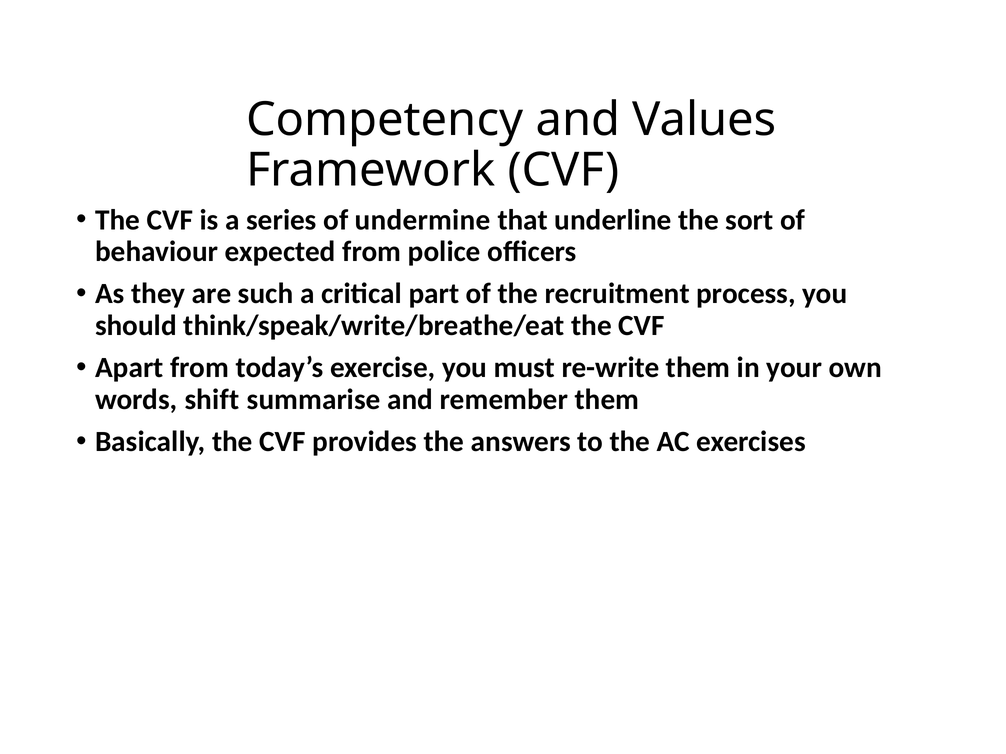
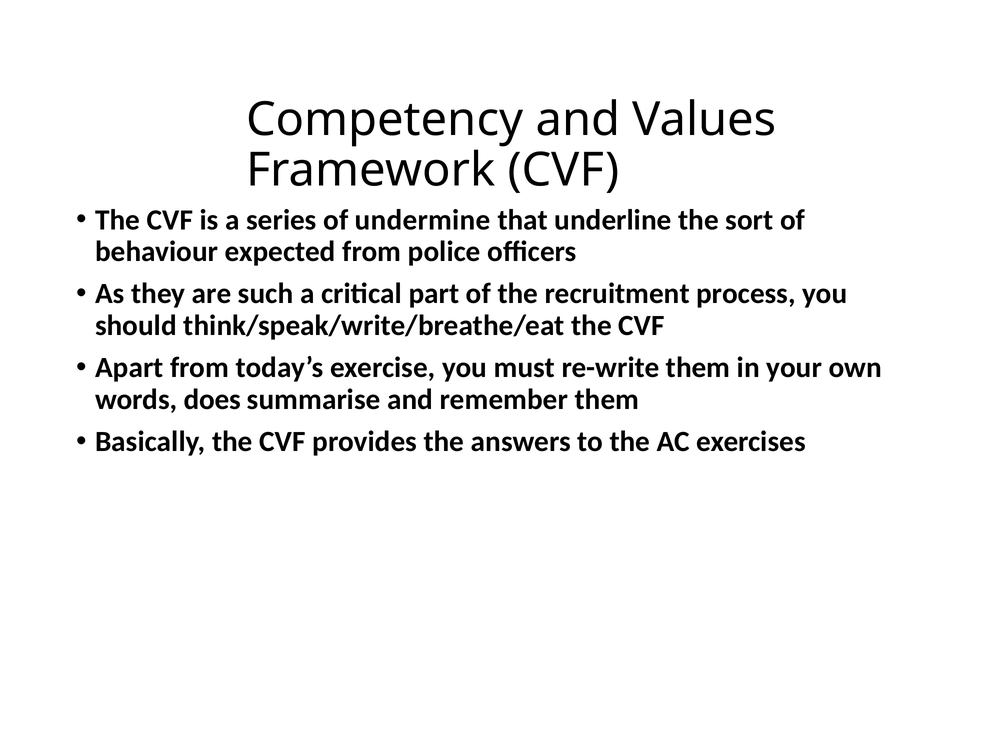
shift: shift -> does
